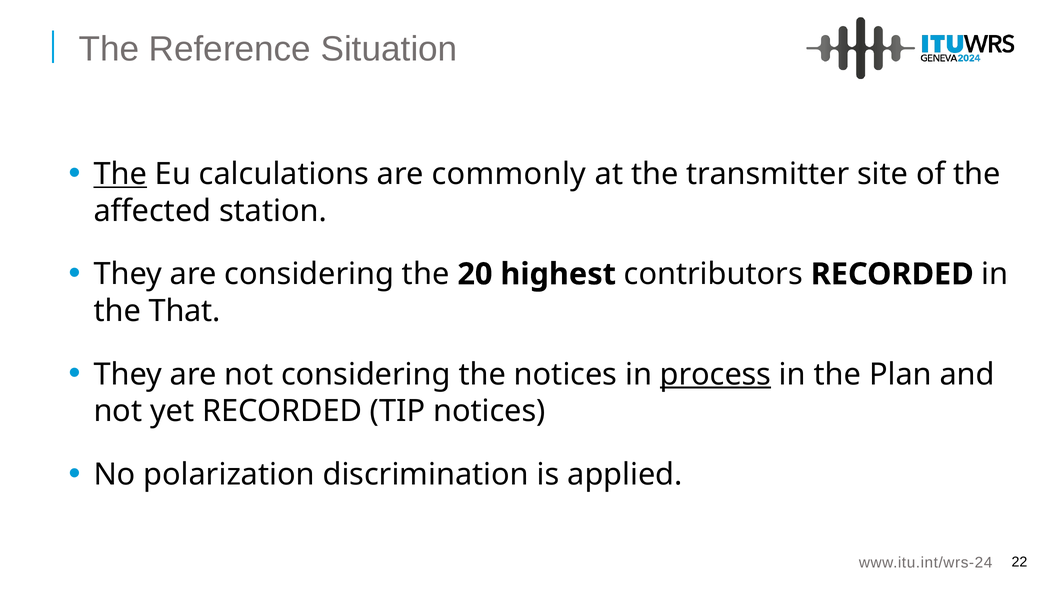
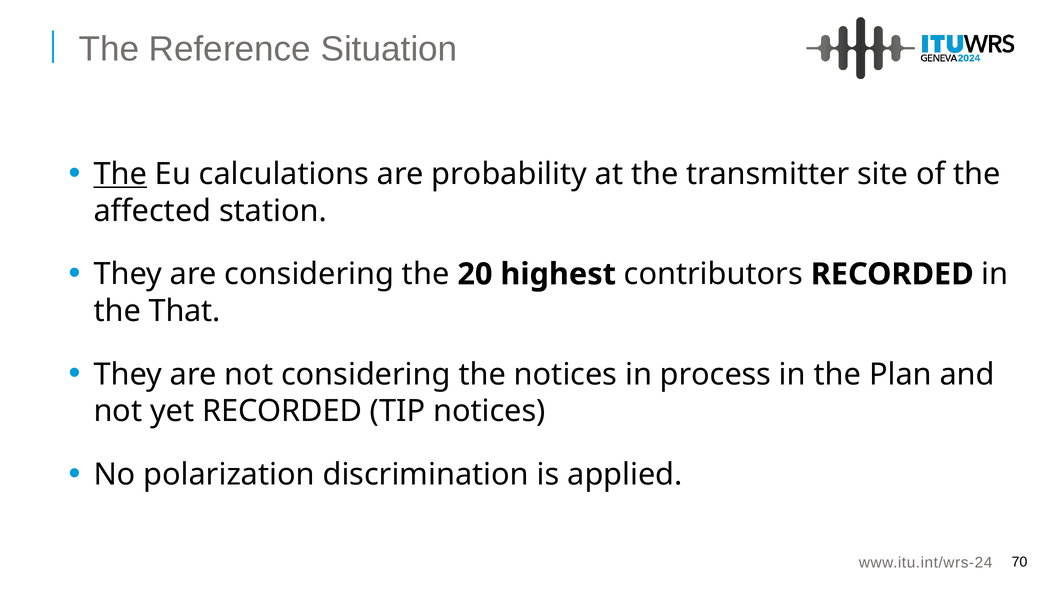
commonly: commonly -> probability
process underline: present -> none
22: 22 -> 70
